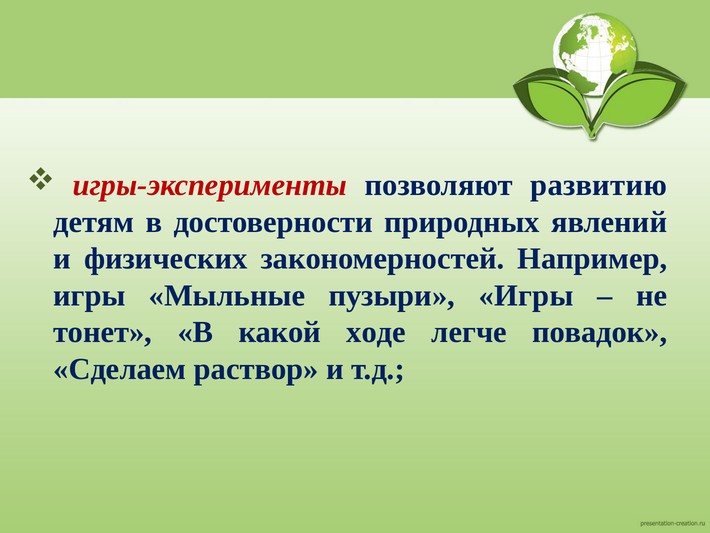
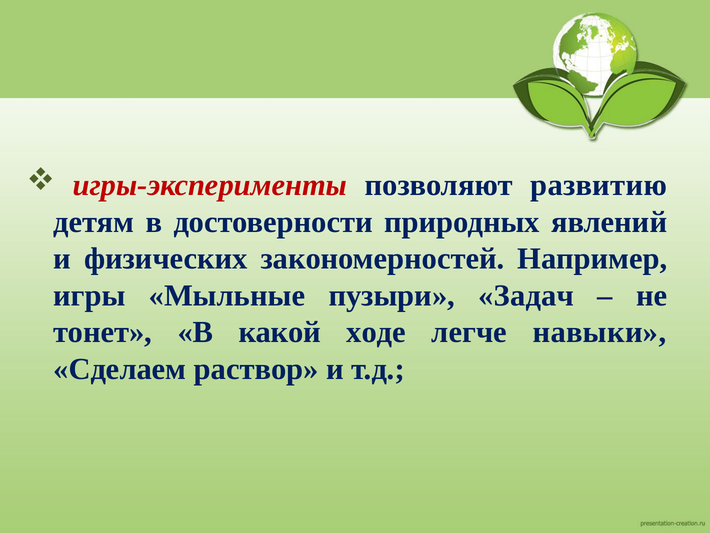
пузыри Игры: Игры -> Задач
повадок: повадок -> навыки
